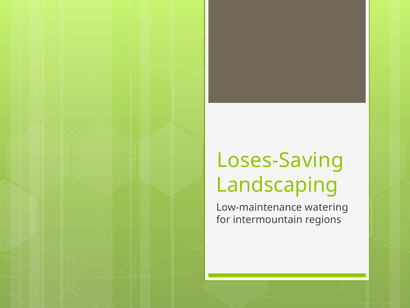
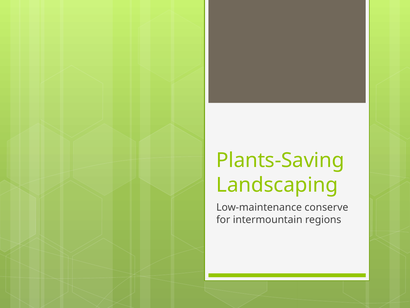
Loses-Saving: Loses-Saving -> Plants-Saving
watering: watering -> conserve
